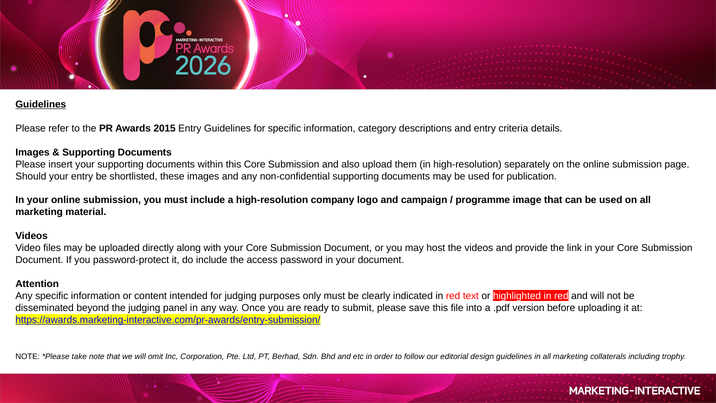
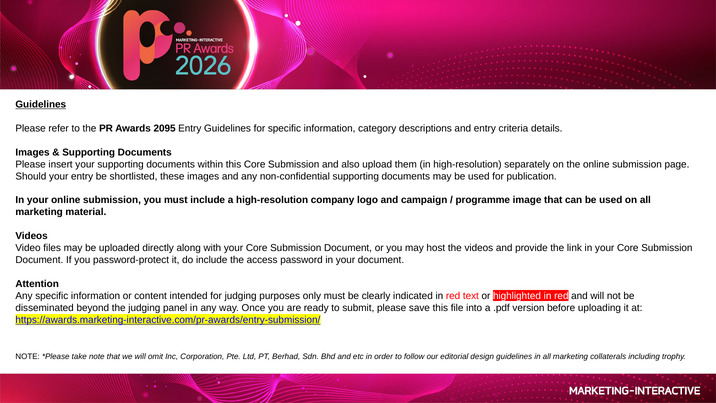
2015: 2015 -> 2095
